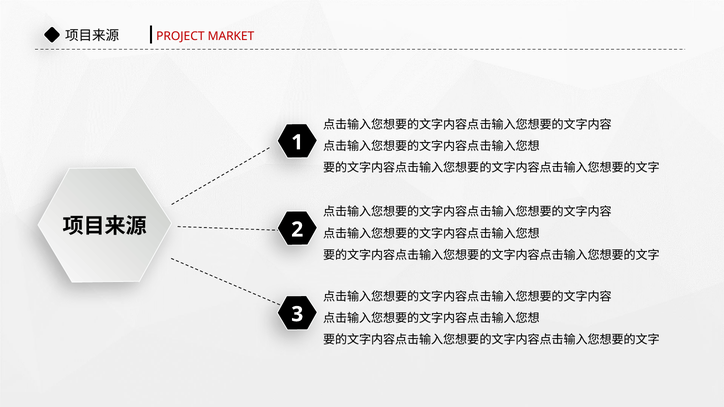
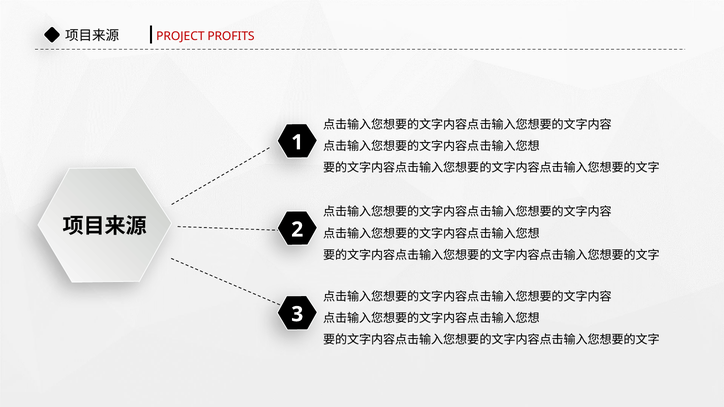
MARKET: MARKET -> PROFITS
